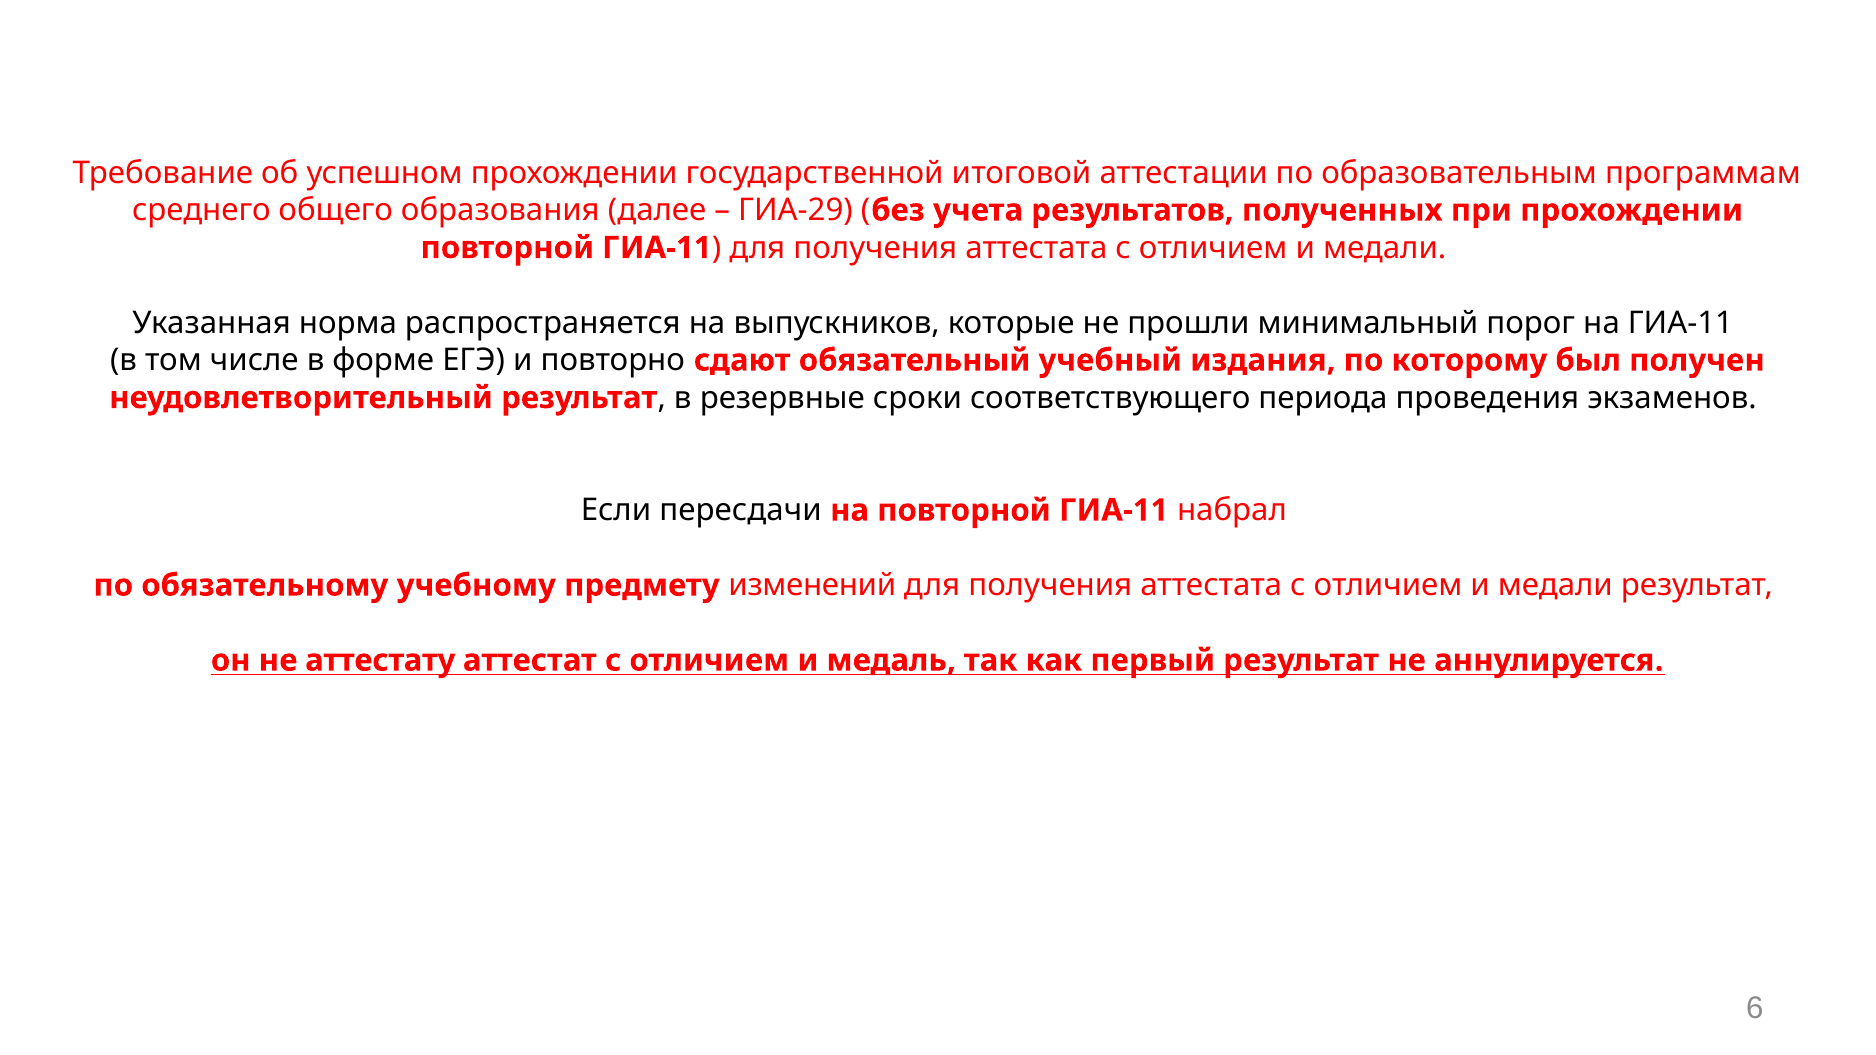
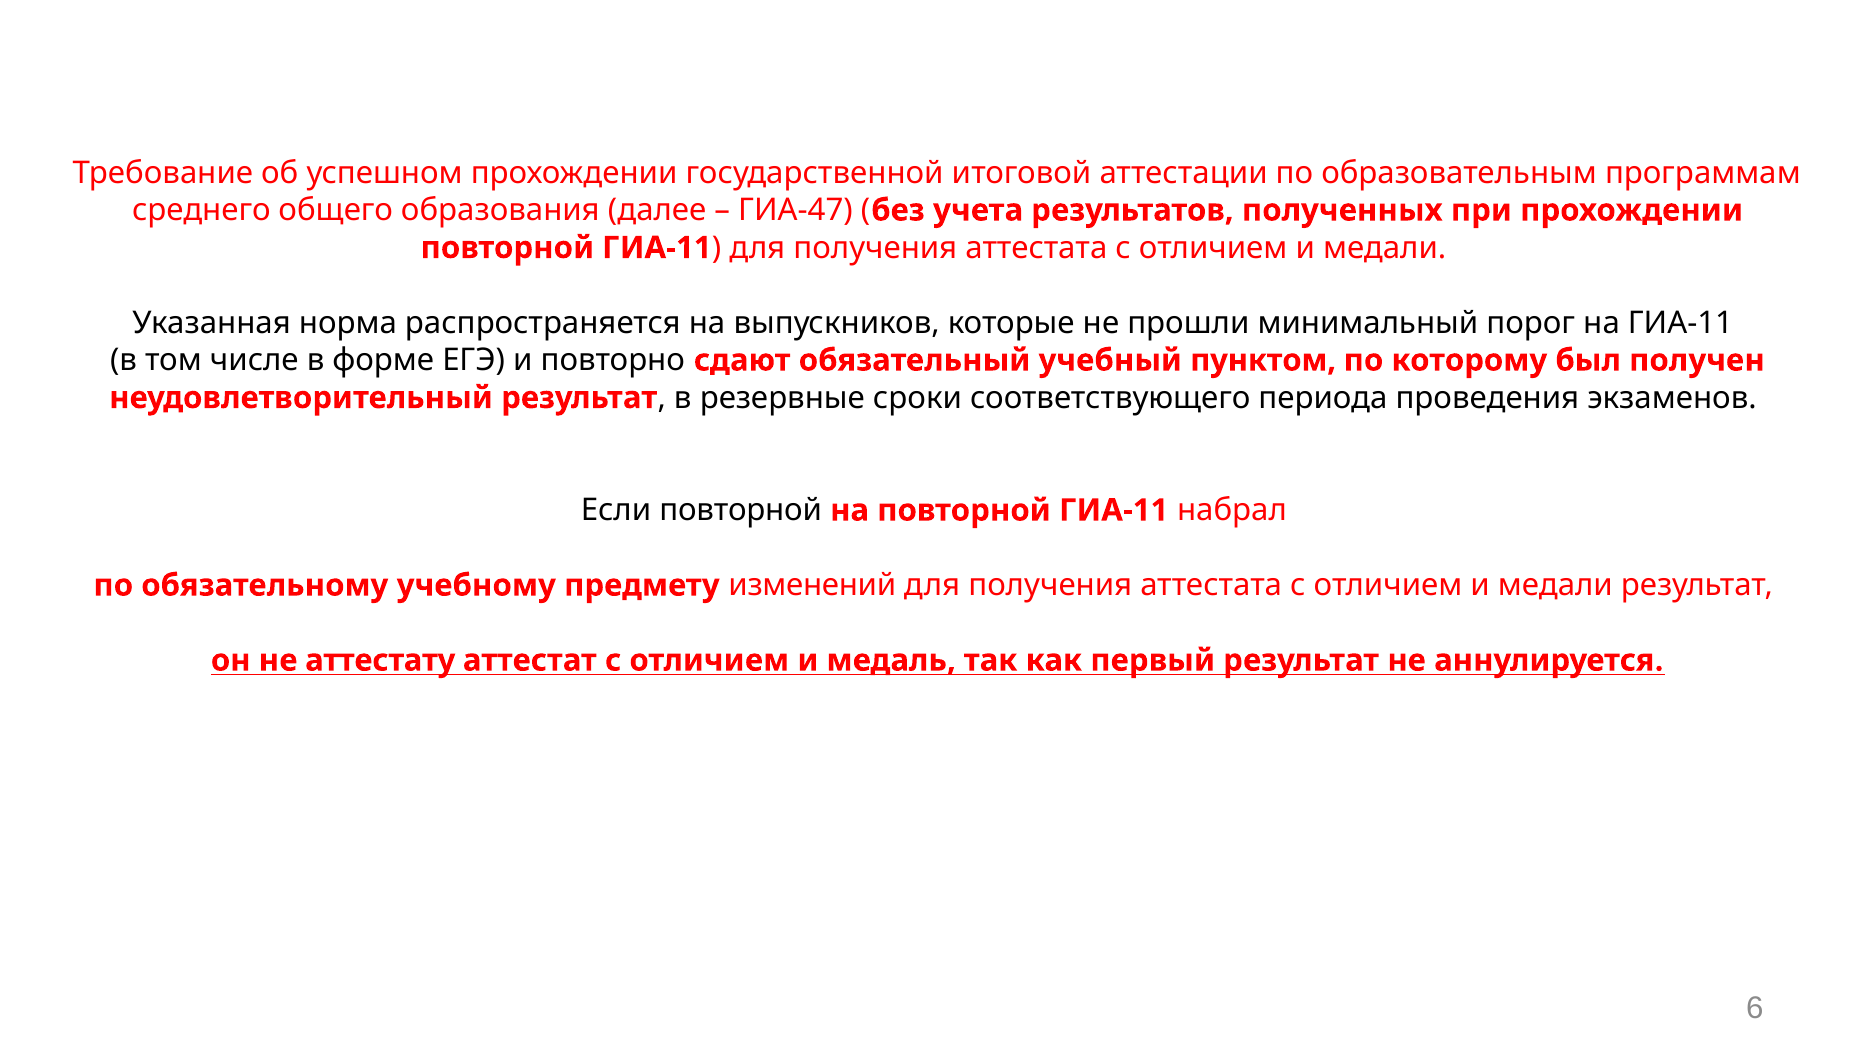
ГИА-29: ГИА-29 -> ГИА-47
издания: издания -> пунктом
Если пересдачи: пересдачи -> повторной
